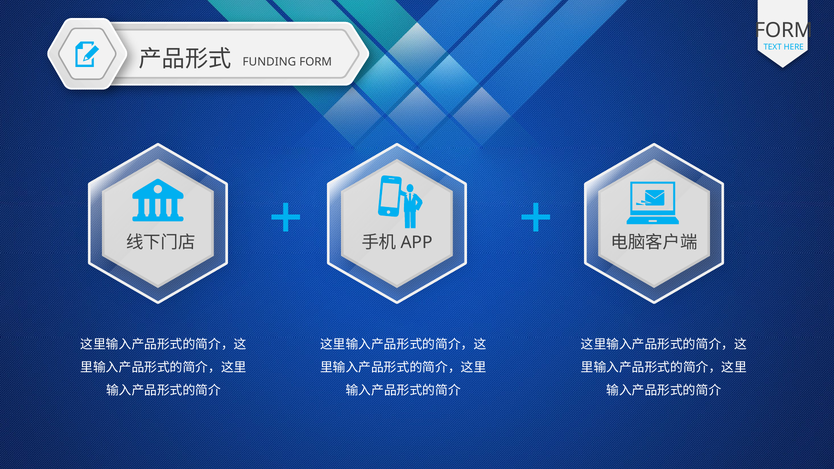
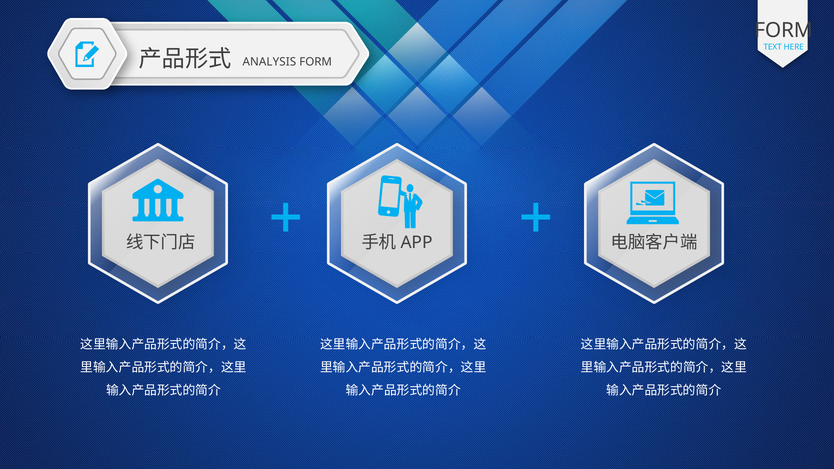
FUNDING: FUNDING -> ANALYSIS
